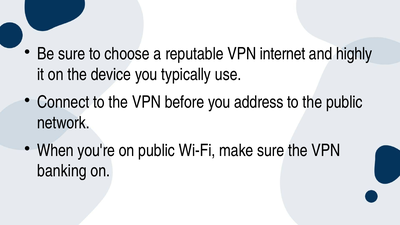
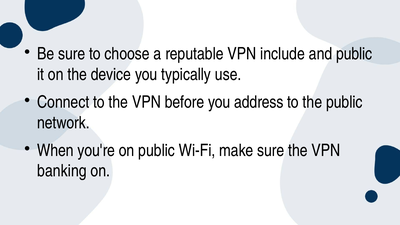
internet: internet -> include
and highly: highly -> public
